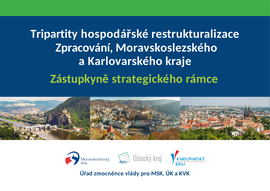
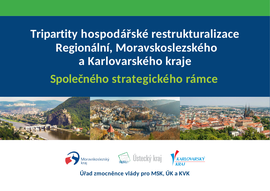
Zpracování: Zpracování -> Regionální
Zástupkyně: Zástupkyně -> Společného
